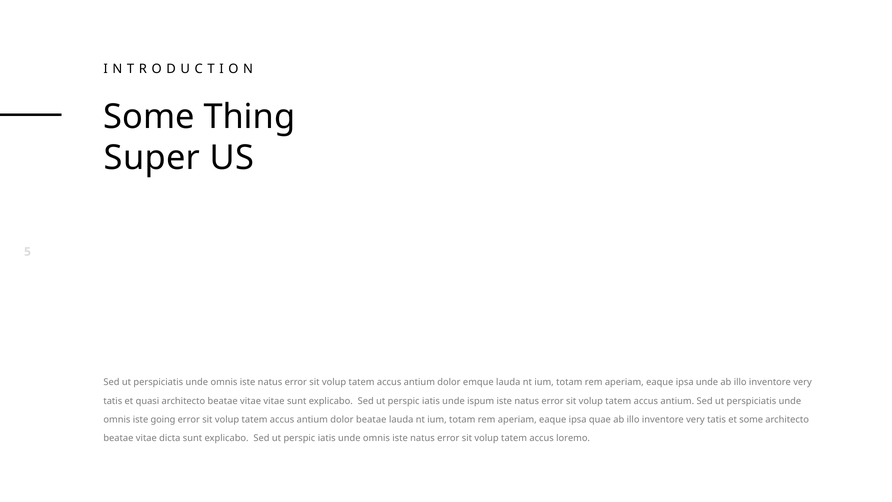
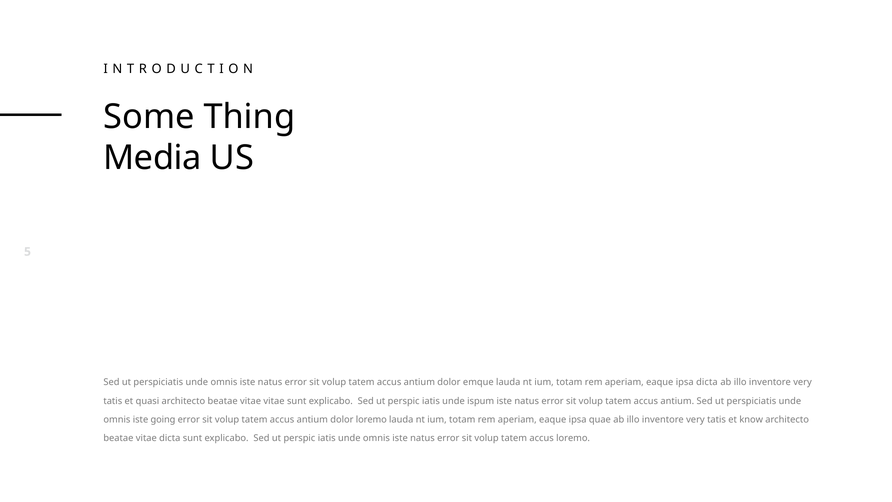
Super: Super -> Media
ipsa unde: unde -> dicta
dolor beatae: beatae -> loremo
et some: some -> know
